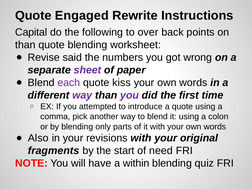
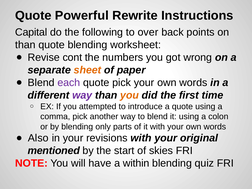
Engaged: Engaged -> Powerful
said: said -> cont
sheet colour: purple -> orange
quote kiss: kiss -> pick
you at (130, 95) colour: purple -> orange
fragments: fragments -> mentioned
need: need -> skies
